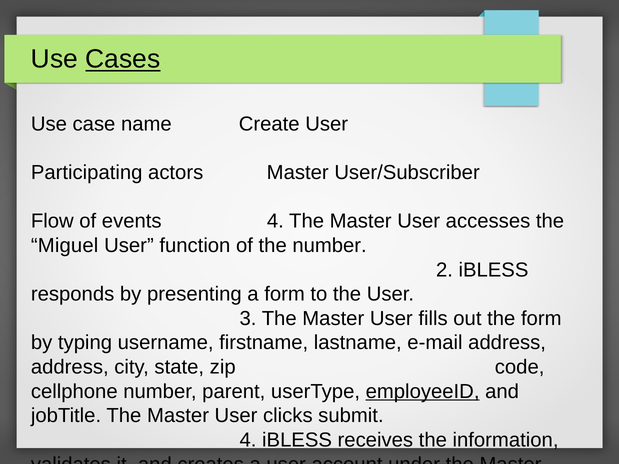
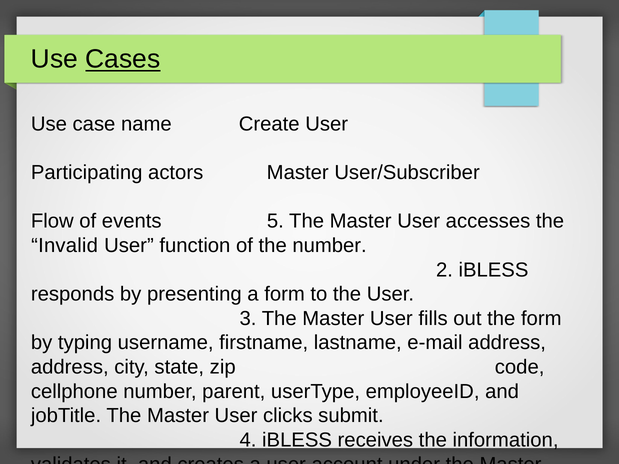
events 4: 4 -> 5
Miguel: Miguel -> Invalid
employeeID underline: present -> none
